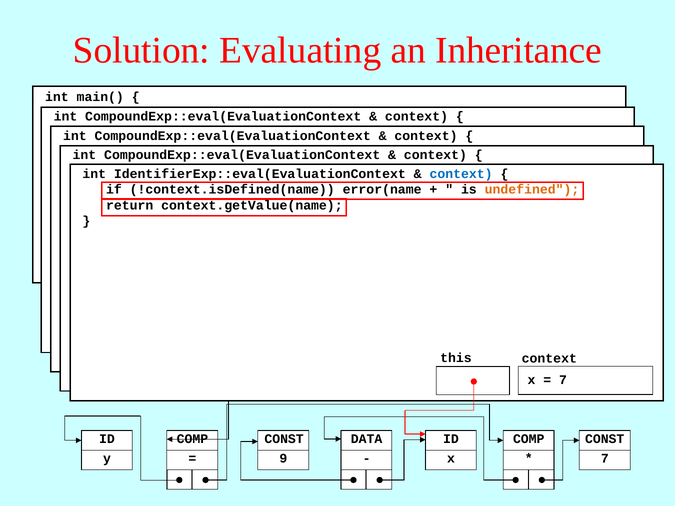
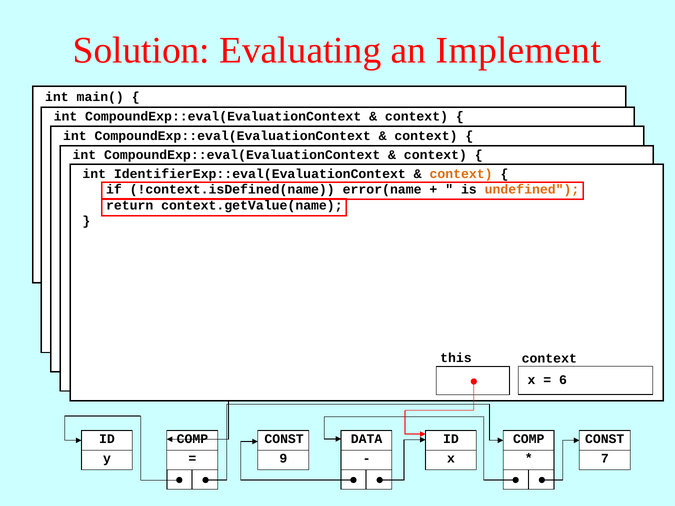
Inheritance: Inheritance -> Implement
context at (461, 174) colour: blue -> orange
7 at (563, 380): 7 -> 6
